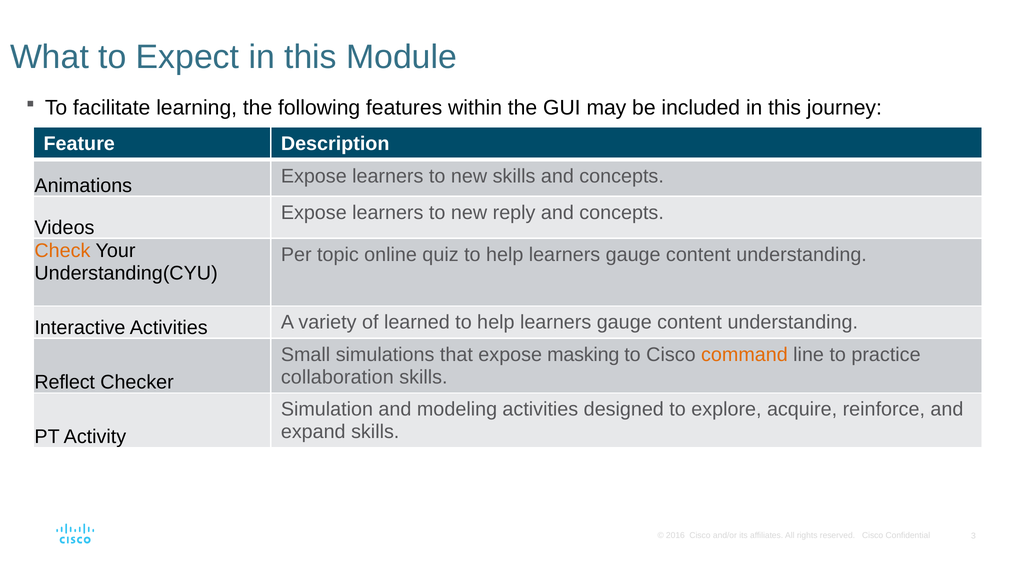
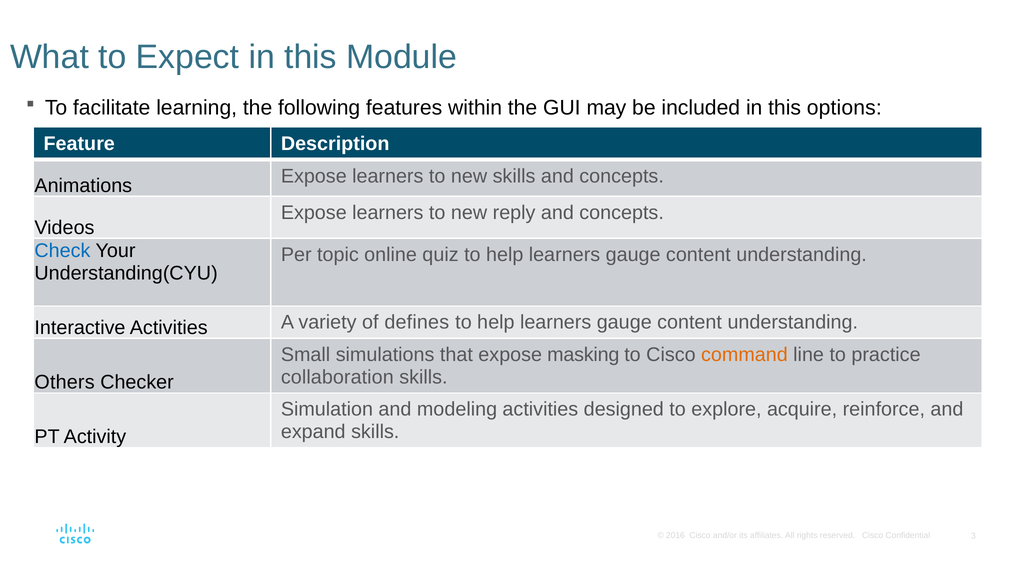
journey: journey -> options
Check colour: orange -> blue
learned: learned -> defines
Reflect: Reflect -> Others
